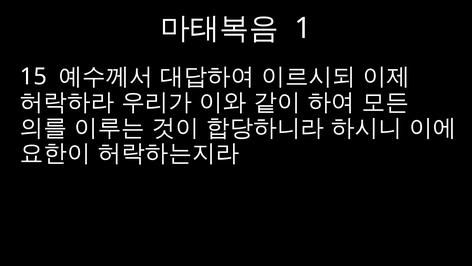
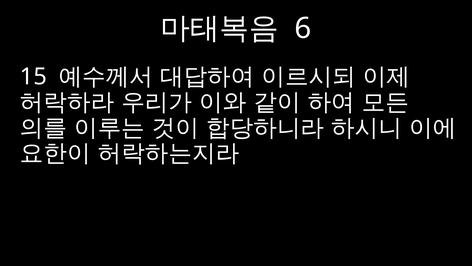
1: 1 -> 6
